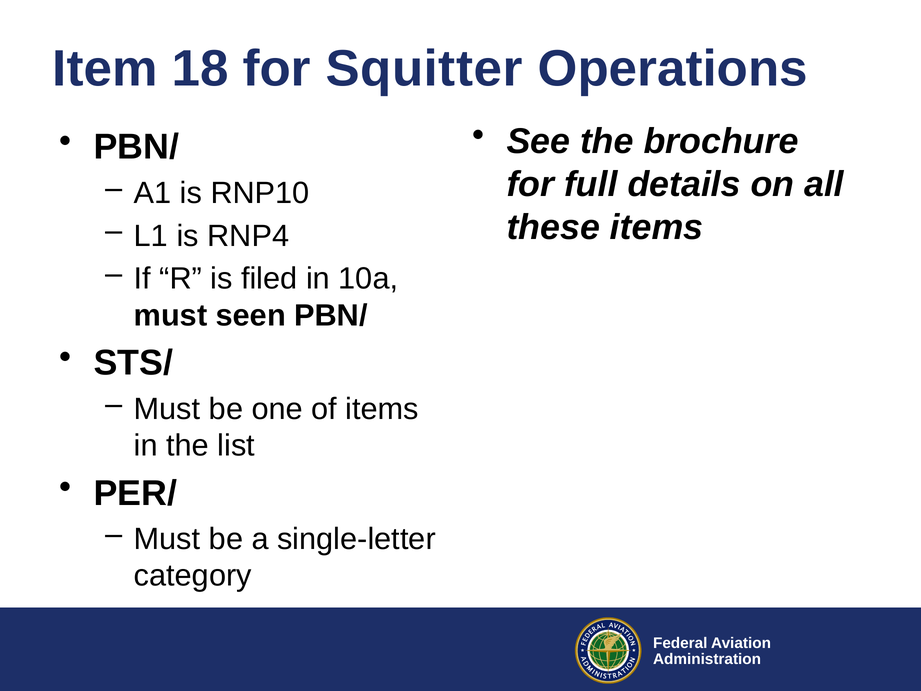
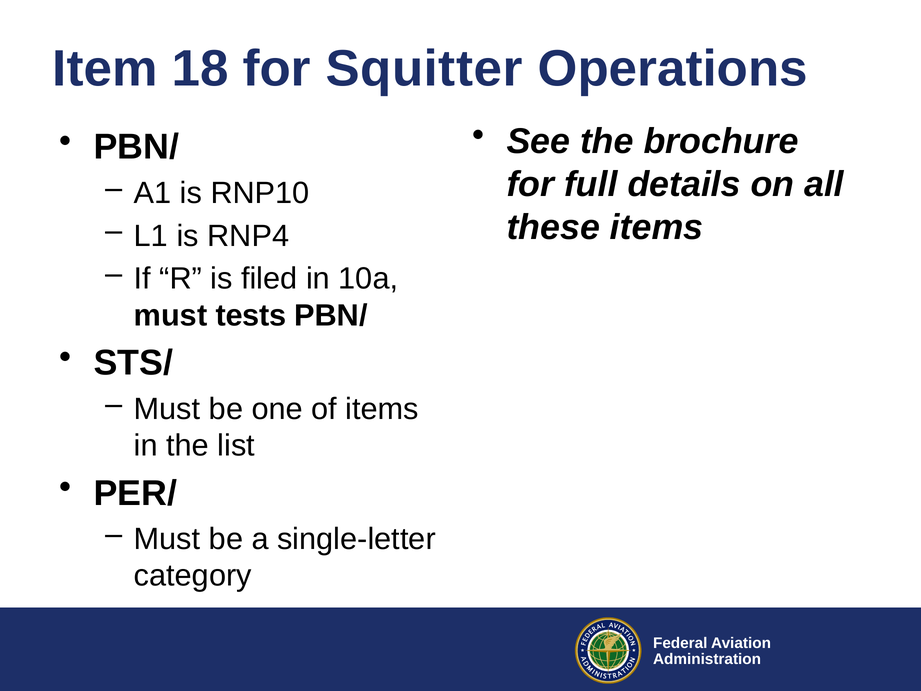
seen: seen -> tests
